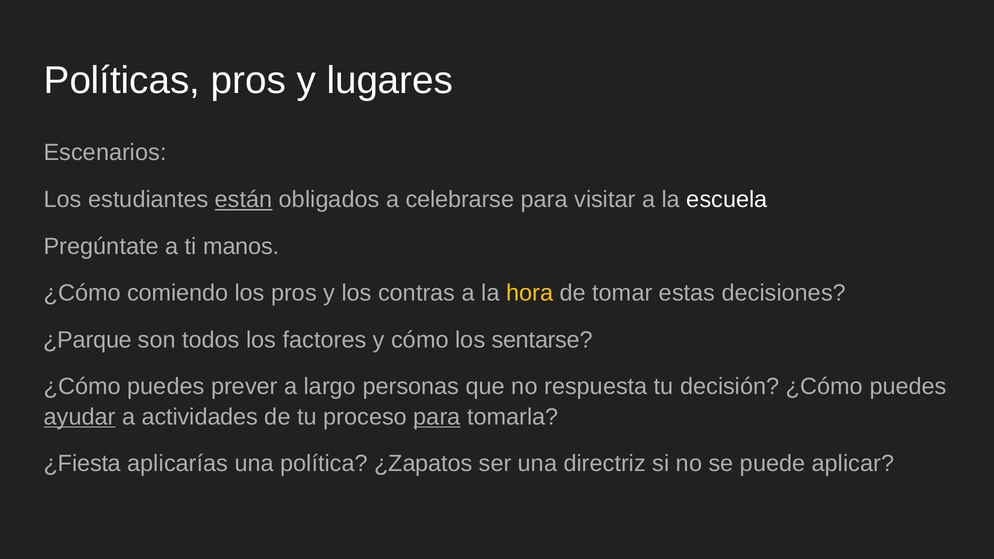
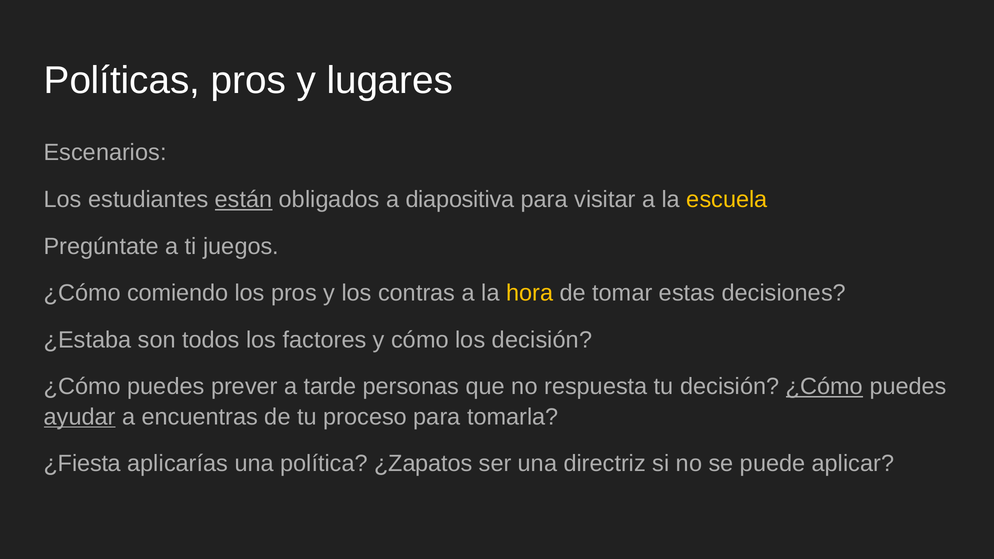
celebrarse: celebrarse -> diapositiva
escuela colour: white -> yellow
manos: manos -> juegos
¿Parque: ¿Parque -> ¿Estaba
los sentarse: sentarse -> decisión
largo: largo -> tarde
¿Cómo at (824, 387) underline: none -> present
actividades: actividades -> encuentras
para at (437, 417) underline: present -> none
